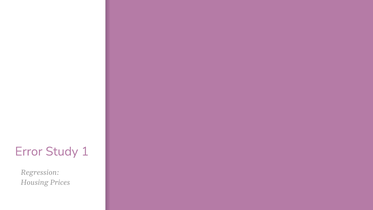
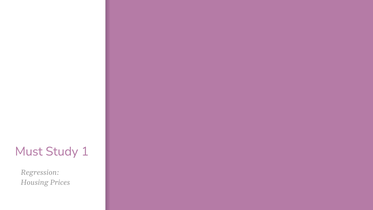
Error: Error -> Must
